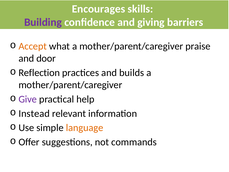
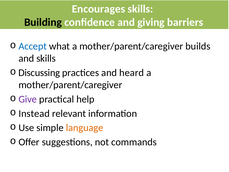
Building colour: purple -> black
Accept colour: orange -> blue
praise: praise -> builds
and door: door -> skills
Reflection: Reflection -> Discussing
builds: builds -> heard
